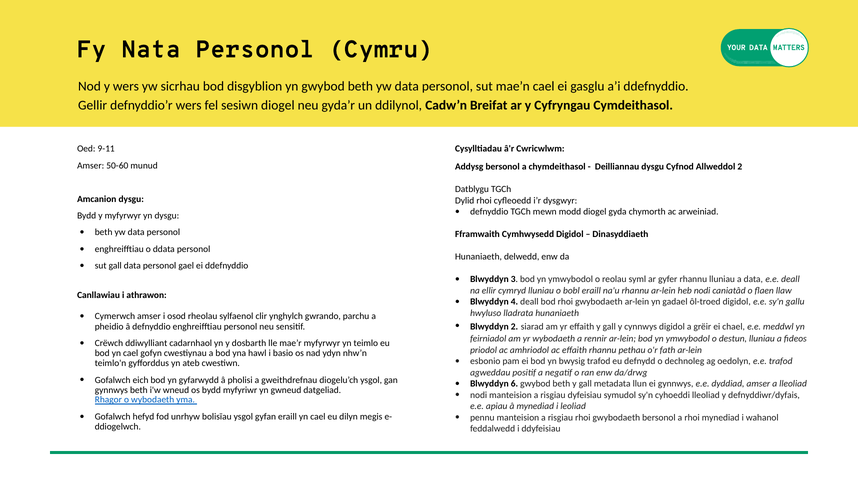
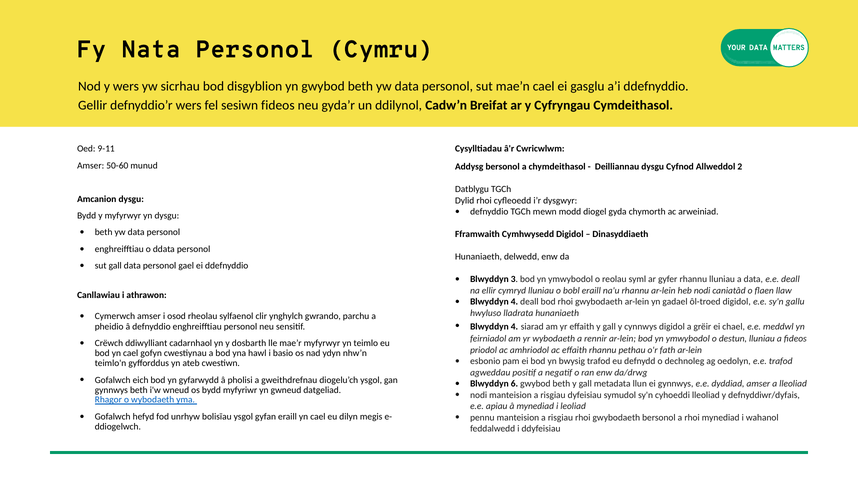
sesiwn diogel: diogel -> fideos
2 at (514, 327): 2 -> 4
